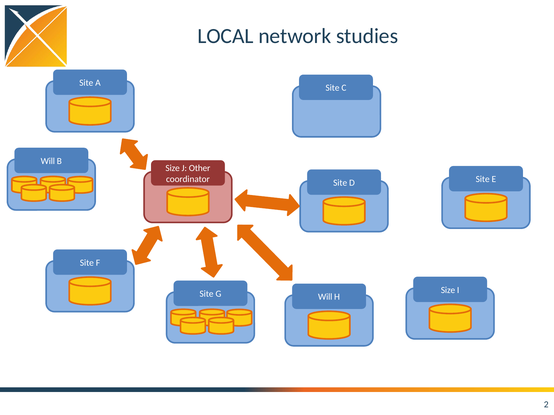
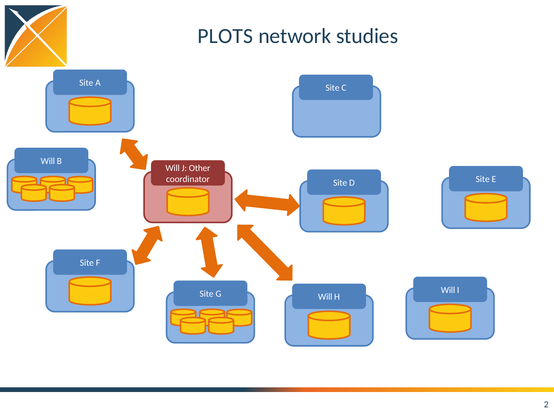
LOCAL: LOCAL -> PLOTS
Size at (173, 168): Size -> Will
Size at (448, 290): Size -> Will
